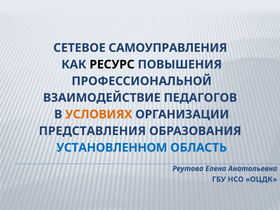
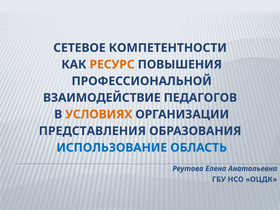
САМОУПРАВЛЕНИЯ: САМОУПРАВЛЕНИЯ -> КОМПЕТЕНТНОСТИ
РЕСУРС colour: black -> orange
УСТАНОВЛЕННОМ: УСТАНОВЛЕННОМ -> ИСПОЛЬЗОВАНИЕ
